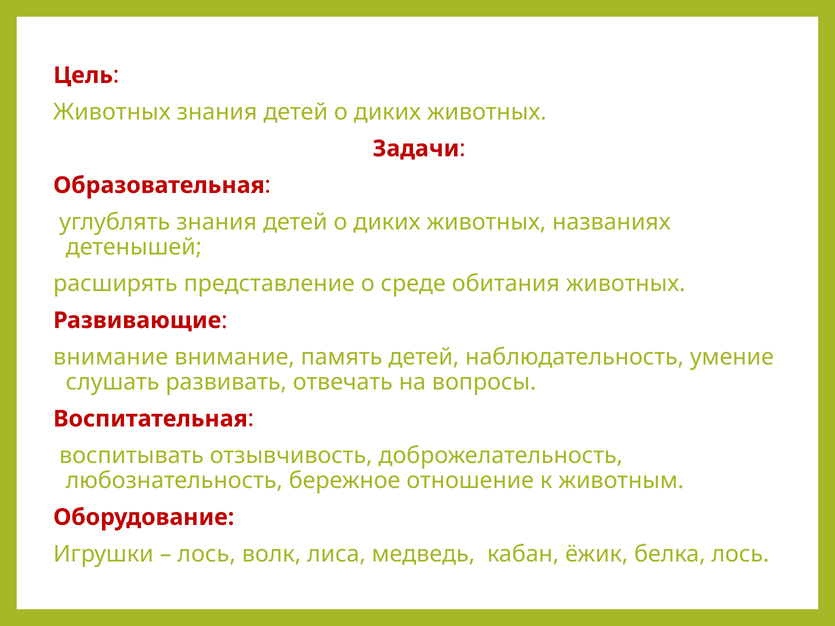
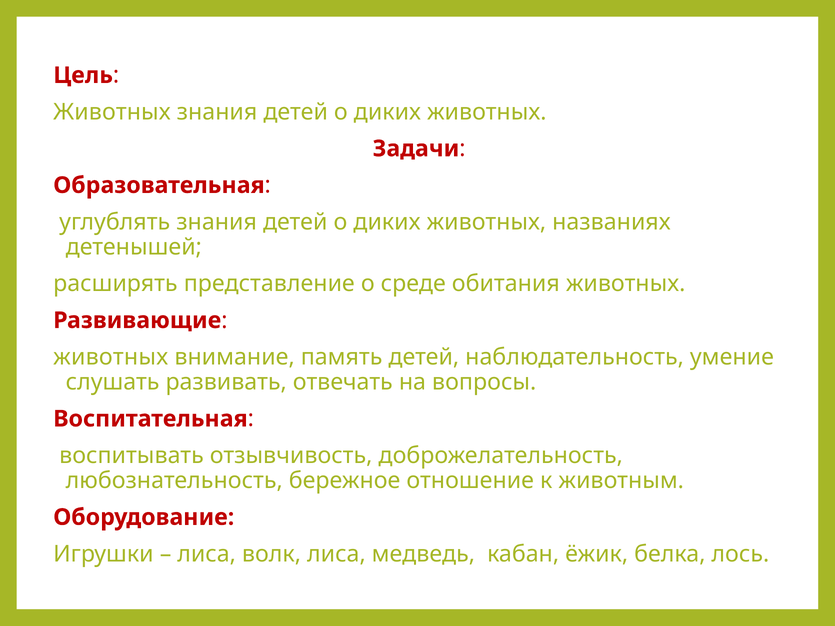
внимание at (111, 357): внимание -> животных
лось at (207, 554): лось -> лиса
